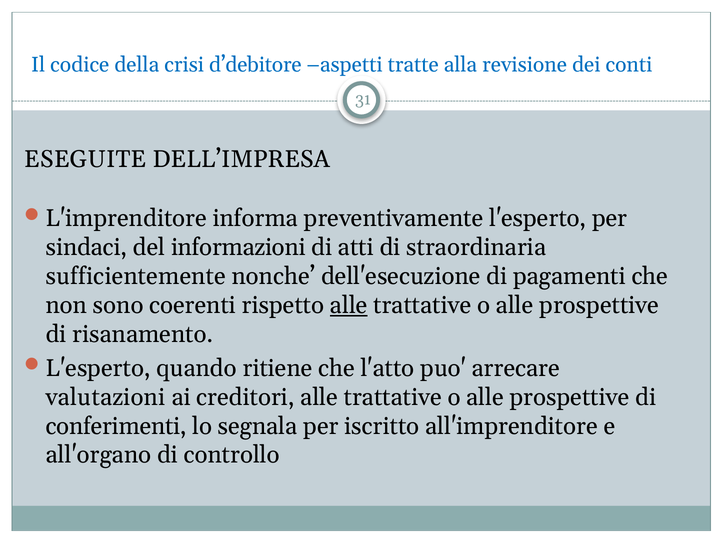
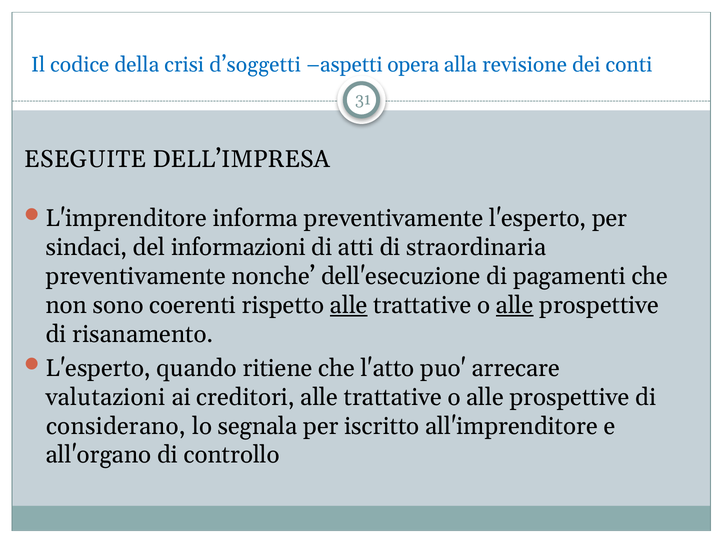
d’debitore: d’debitore -> d’soggetti
tratte: tratte -> opera
sufficientemente at (136, 276): sufficientemente -> preventivamente
alle at (515, 305) underline: none -> present
conferimenti: conferimenti -> considerano
